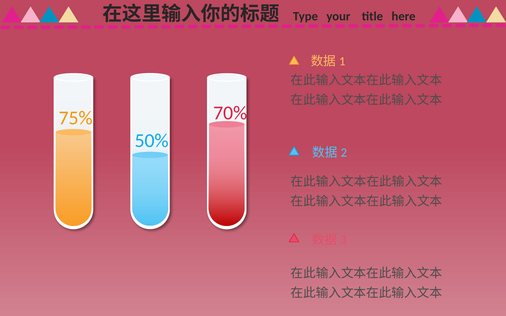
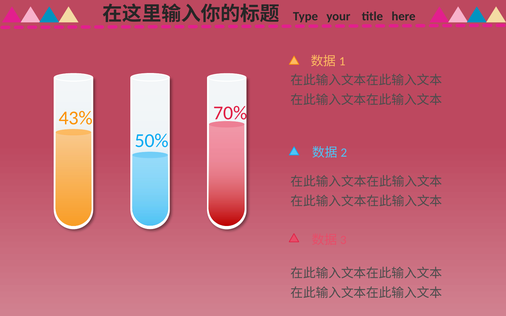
75%: 75% -> 43%
